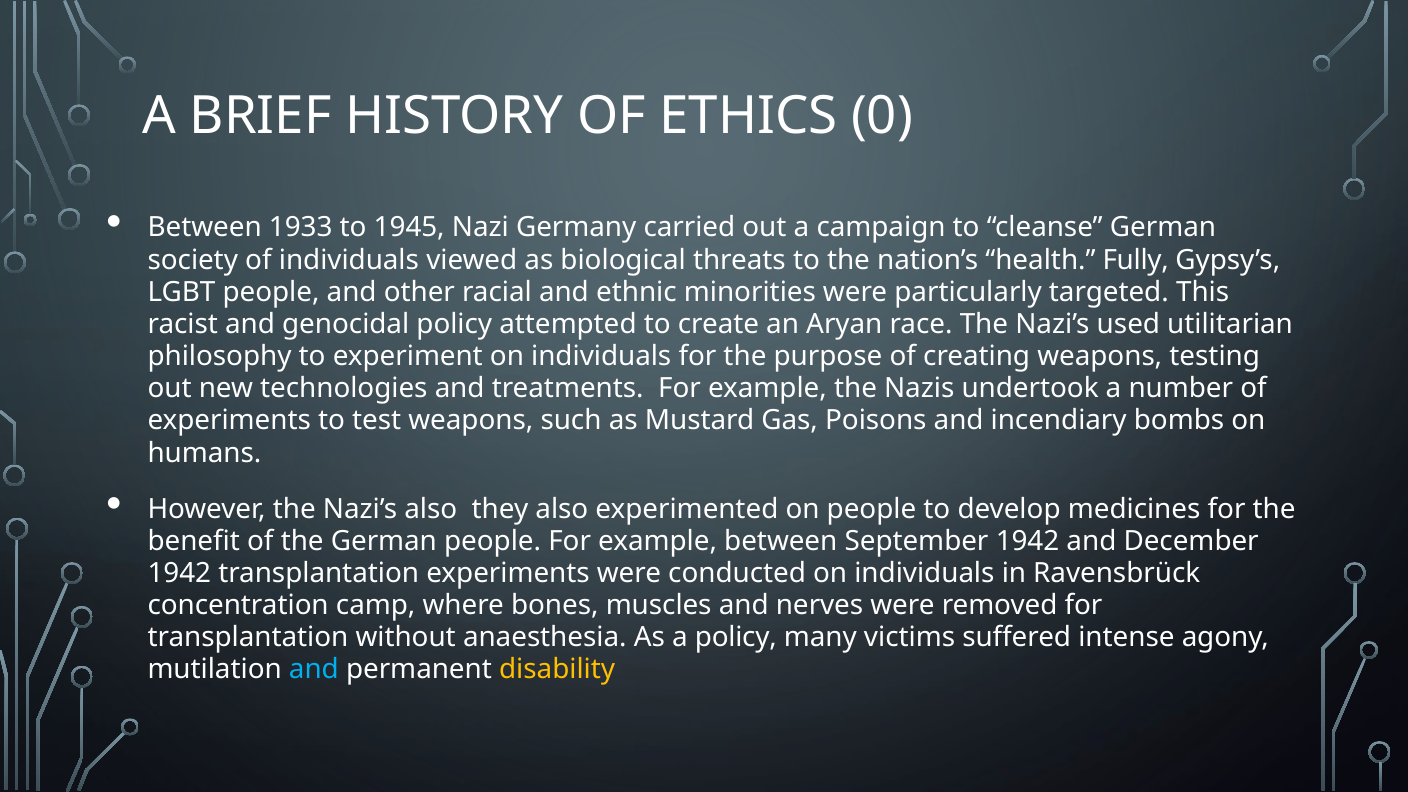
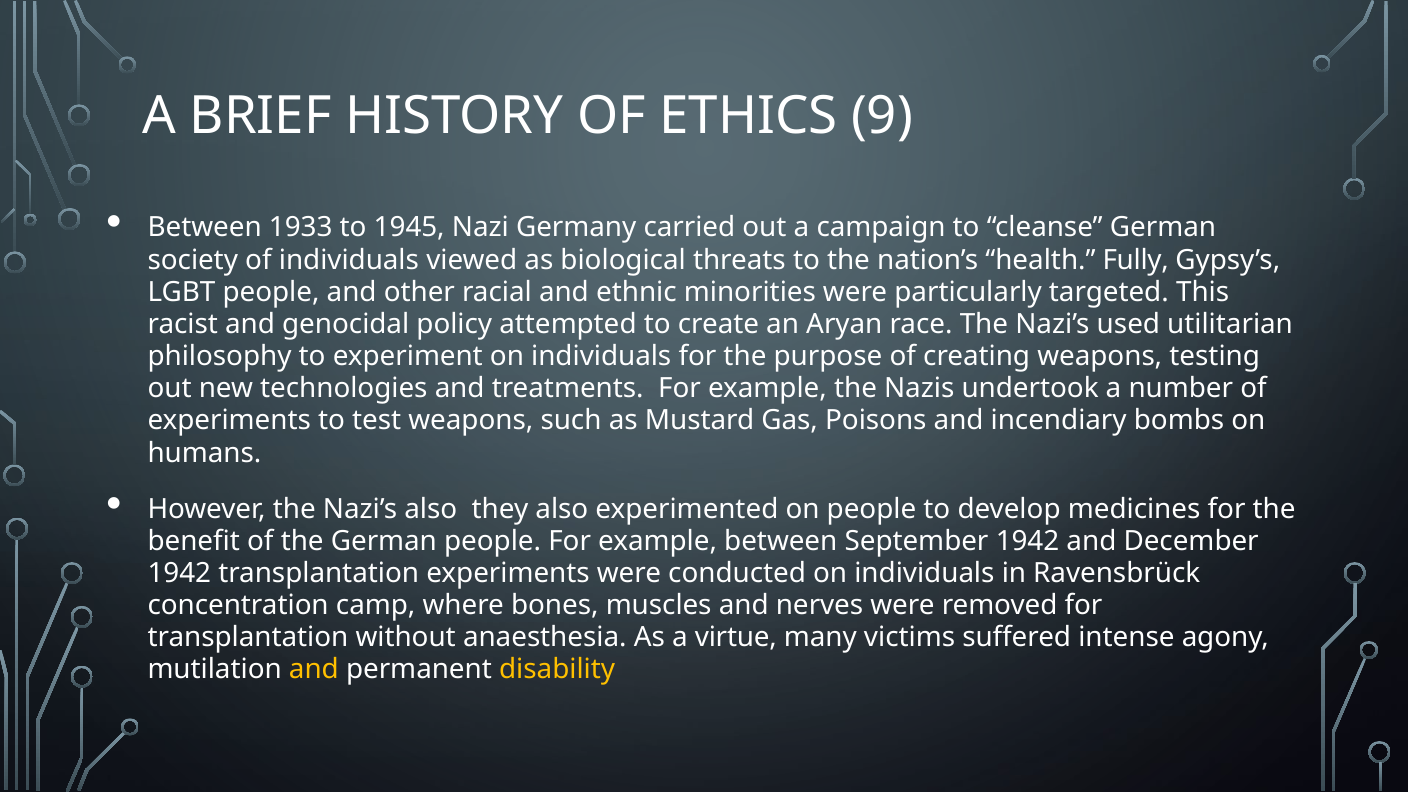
0: 0 -> 9
a policy: policy -> virtue
and at (314, 670) colour: light blue -> yellow
